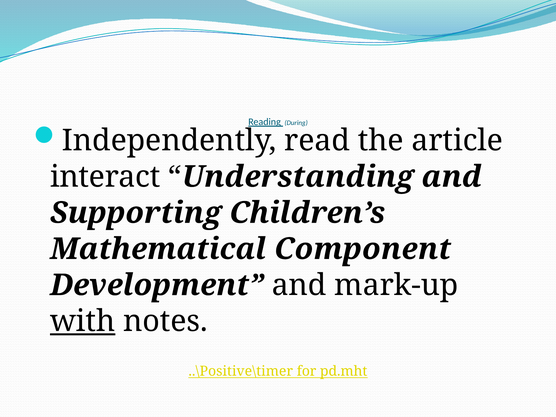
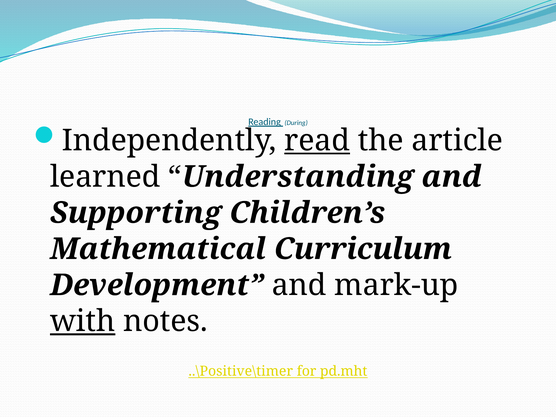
read underline: none -> present
interact: interact -> learned
Component: Component -> Curriculum
